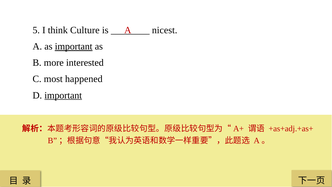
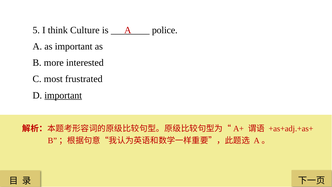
nicest: nicest -> police
important at (74, 46) underline: present -> none
happened: happened -> frustrated
